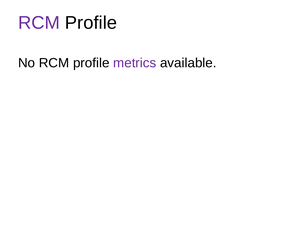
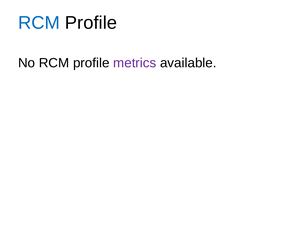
RCM at (39, 23) colour: purple -> blue
